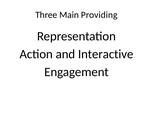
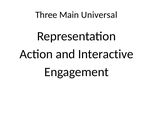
Providing: Providing -> Universal
